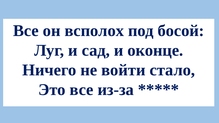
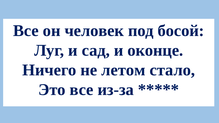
всполох: всполох -> человек
войти: войти -> летом
